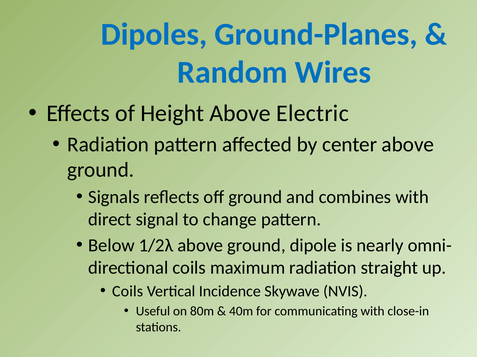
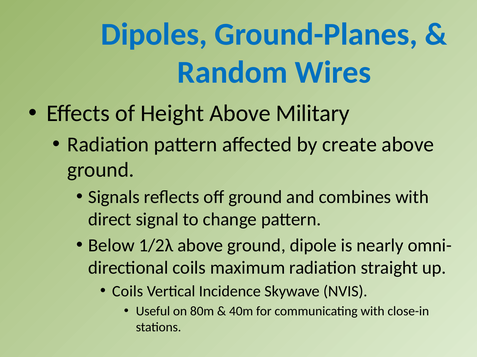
Electric: Electric -> Military
center: center -> create
